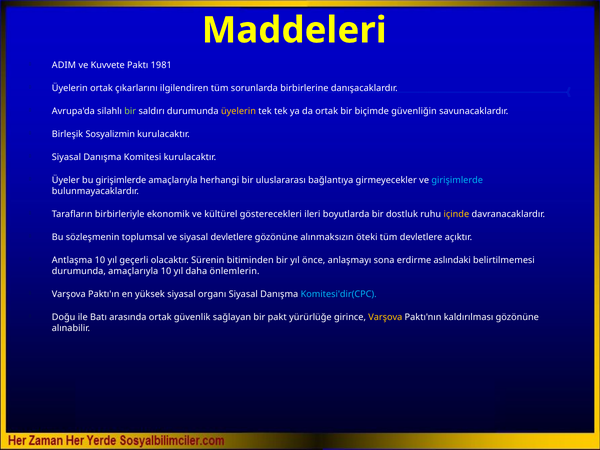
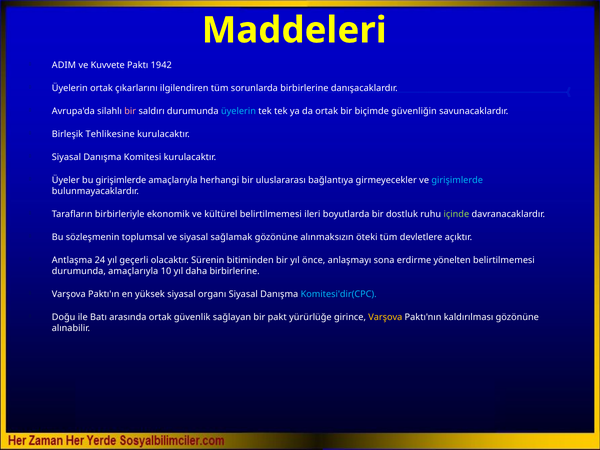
1981: 1981 -> 1942
bir at (130, 111) colour: light green -> pink
üyelerin at (238, 111) colour: yellow -> light blue
Sosyalizmin: Sosyalizmin -> Tehlikesine
kültürel gösterecekleri: gösterecekleri -> belirtilmemesi
içinde colour: yellow -> light green
siyasal devletlere: devletlere -> sağlamak
Antlaşma 10: 10 -> 24
aslındaki: aslındaki -> yönelten
daha önlemlerin: önlemlerin -> birbirlerine
